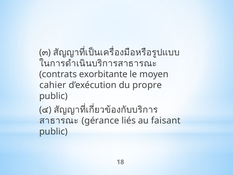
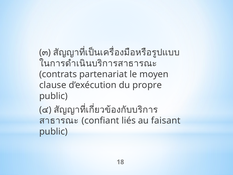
exorbitante: exorbitante -> partenariat
cahier: cahier -> clause
gérance: gérance -> confiant
